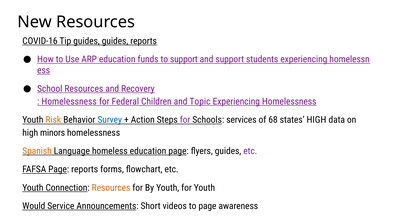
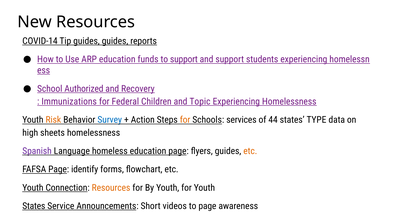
COVID-16: COVID-16 -> COVID-14
School Resources: Resources -> Authorized
Homelessness at (69, 102): Homelessness -> Immunizations
for at (185, 120) colour: purple -> orange
68: 68 -> 44
states HIGH: HIGH -> TYPE
minors: minors -> sheets
Spanish colour: orange -> purple
etc at (250, 151) colour: purple -> orange
Page reports: reports -> identify
Would at (34, 206): Would -> States
